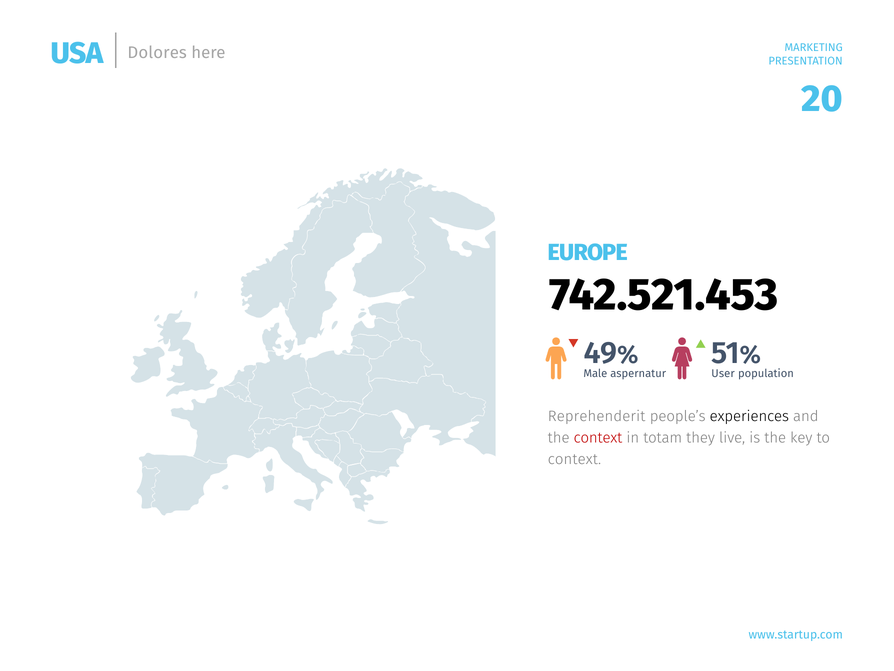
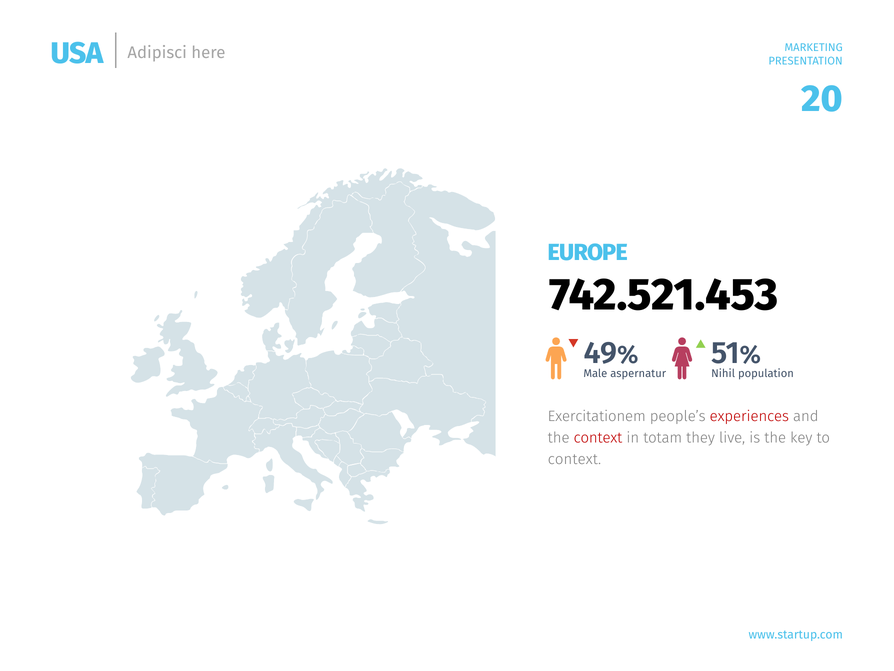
Dolores: Dolores -> Adipisci
User: User -> Nihil
Reprehenderit: Reprehenderit -> Exercitationem
experiences colour: black -> red
